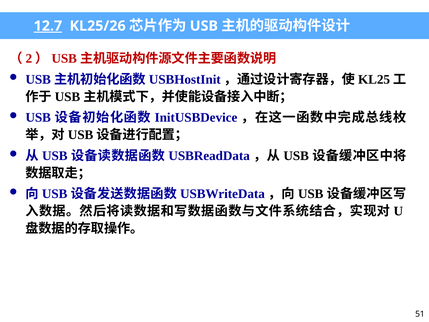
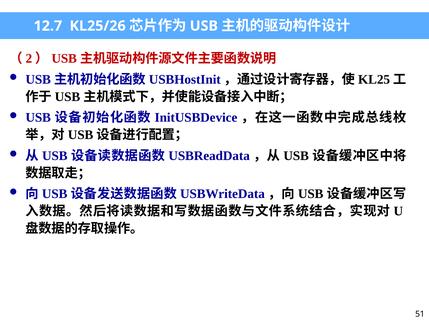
12.7 underline: present -> none
